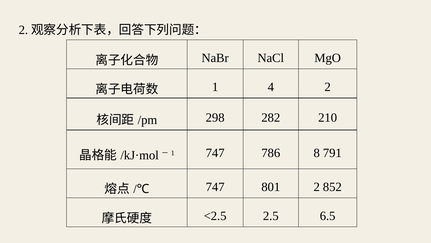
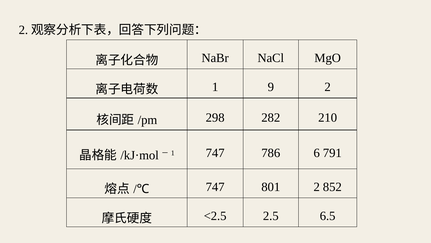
4: 4 -> 9
8: 8 -> 6
